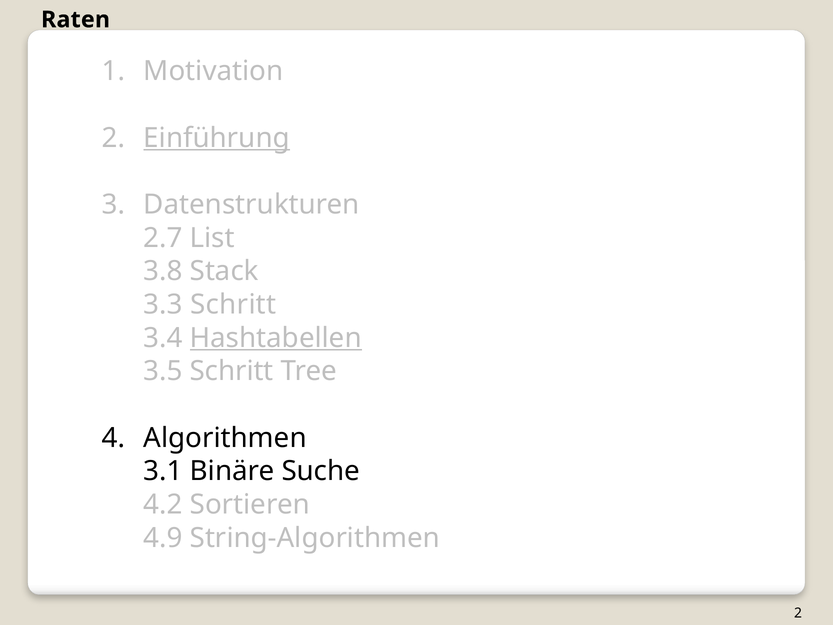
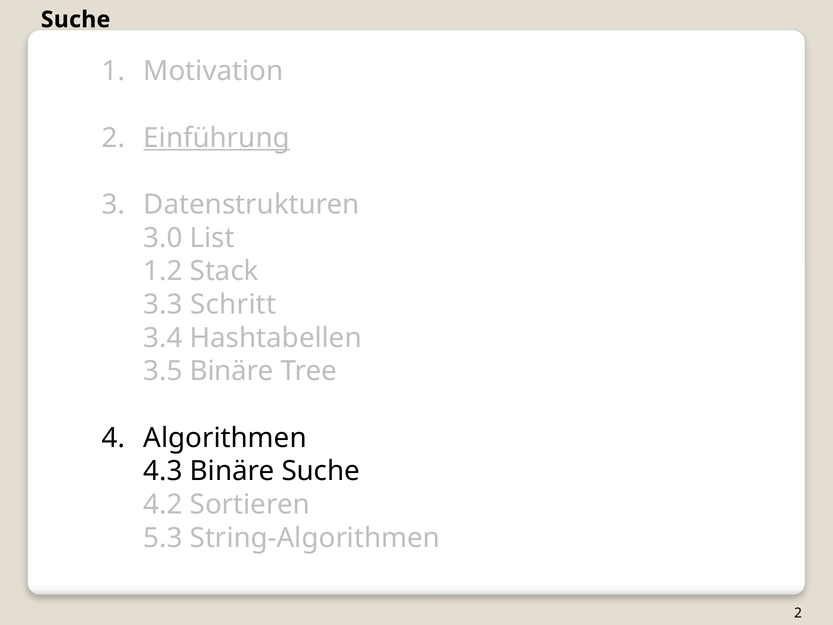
Raten at (76, 20): Raten -> Suche
2.7: 2.7 -> 3.0
3.8: 3.8 -> 1.2
Hashtabellen underline: present -> none
3.5 Schritt: Schritt -> Binäre
3.1: 3.1 -> 4.3
4.9: 4.9 -> 5.3
